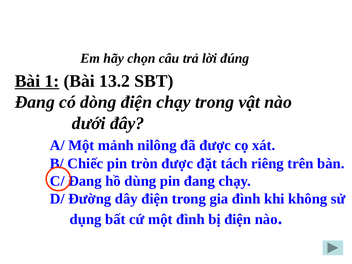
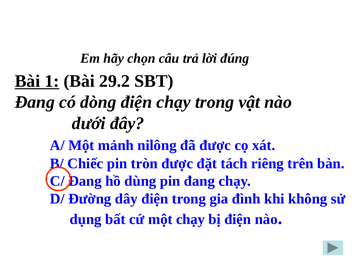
13.2: 13.2 -> 29.2
một đình: đình -> chạy
